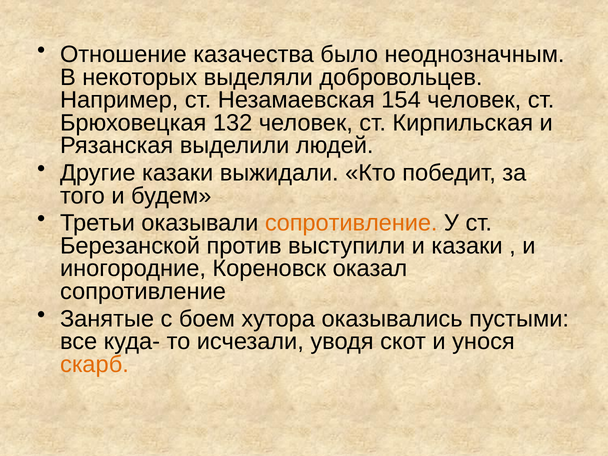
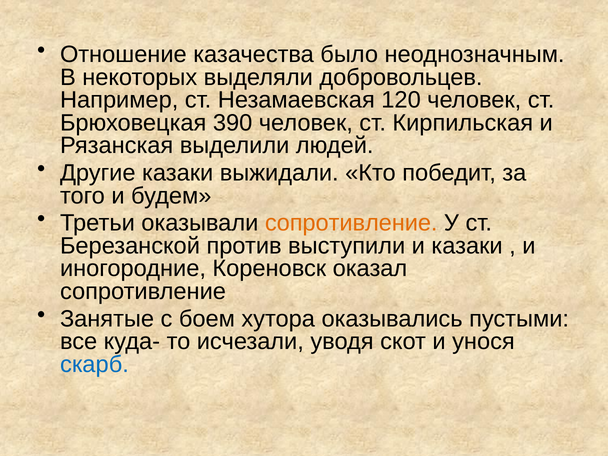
154: 154 -> 120
132: 132 -> 390
скарб colour: orange -> blue
